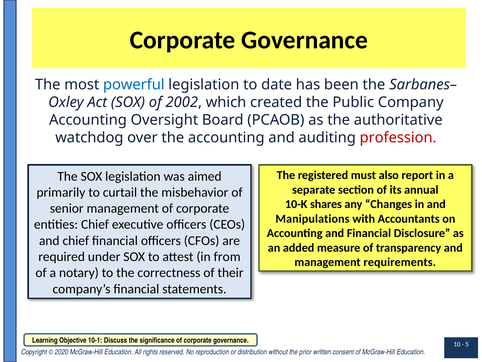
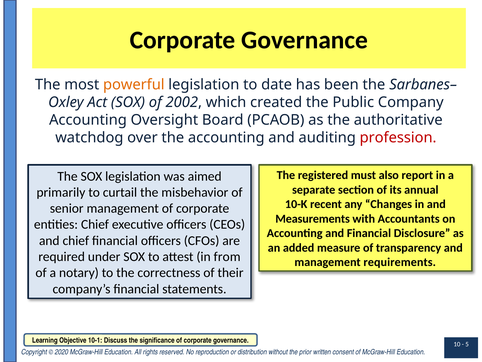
powerful colour: blue -> orange
shares: shares -> recent
Manipulations: Manipulations -> Measurements
